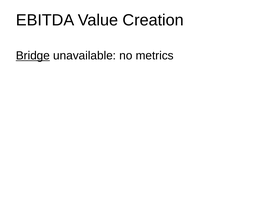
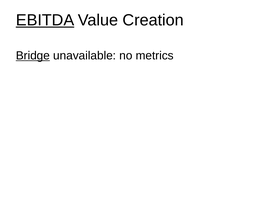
EBITDA underline: none -> present
